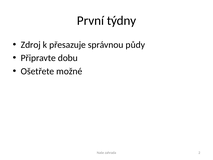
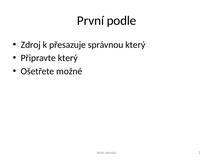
týdny: týdny -> podle
správnou půdy: půdy -> který
Připravte dobu: dobu -> který
